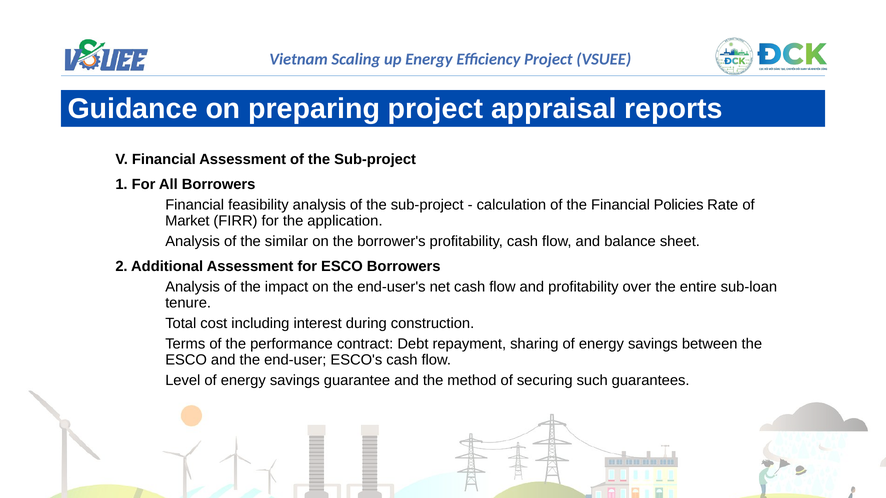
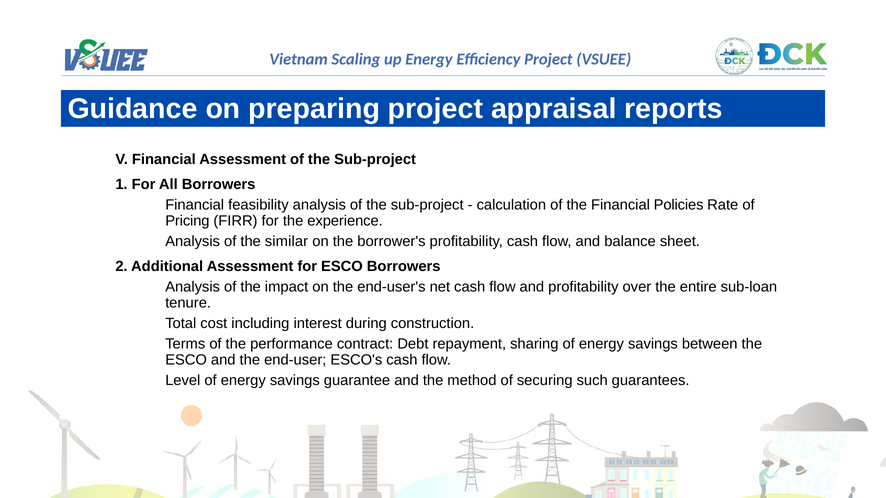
Market: Market -> Pricing
application: application -> experience
